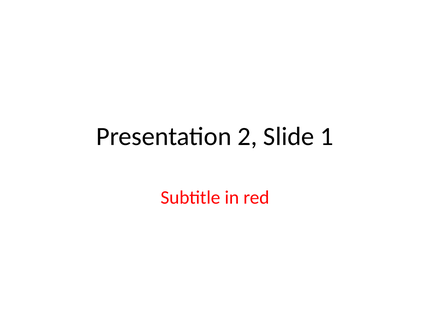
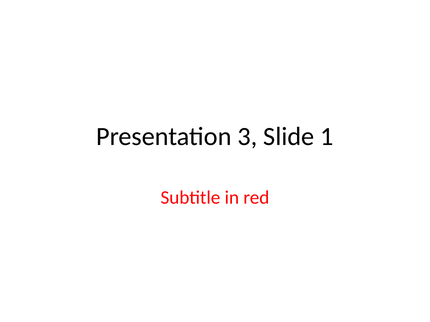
2: 2 -> 3
